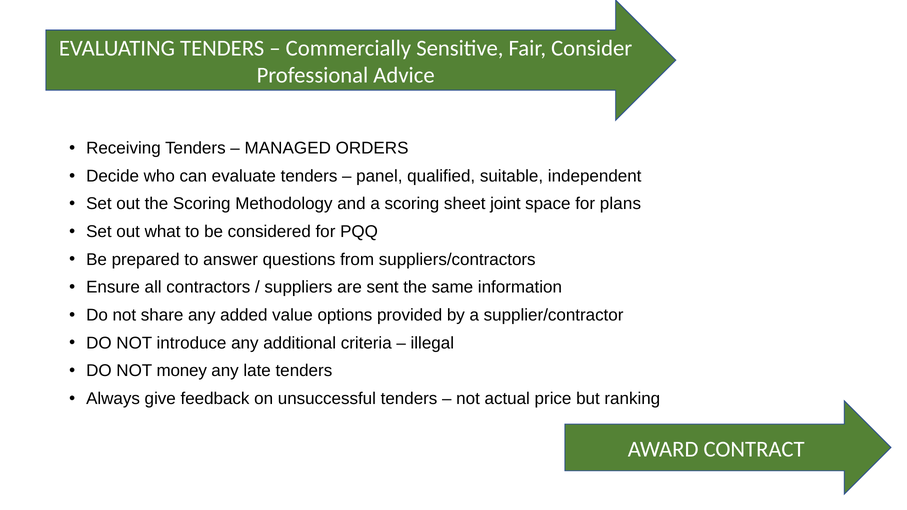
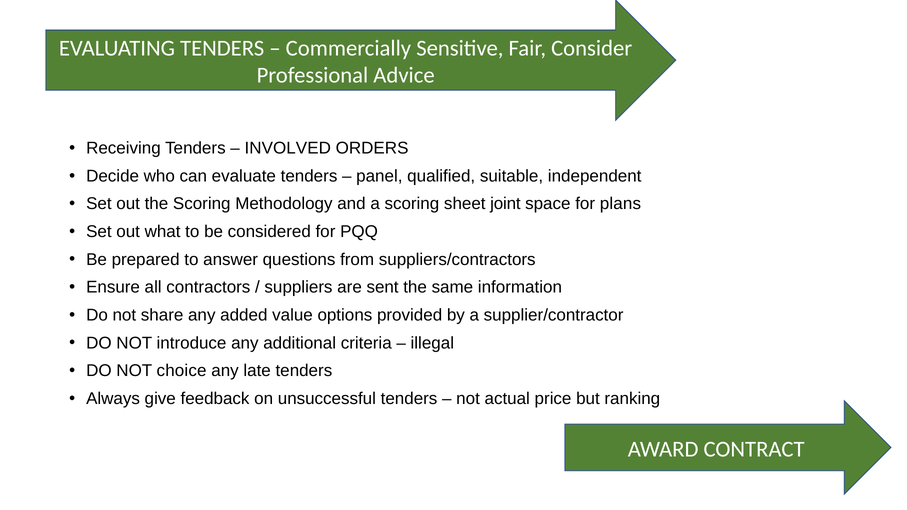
MANAGED: MANAGED -> INVOLVED
money: money -> choice
